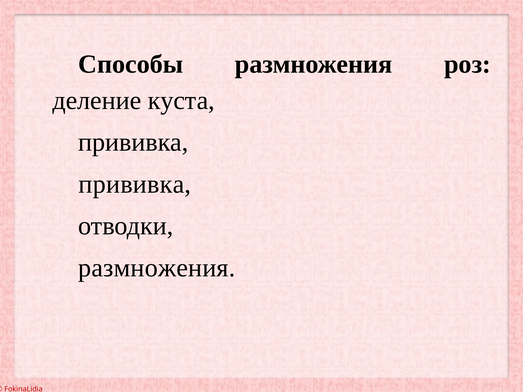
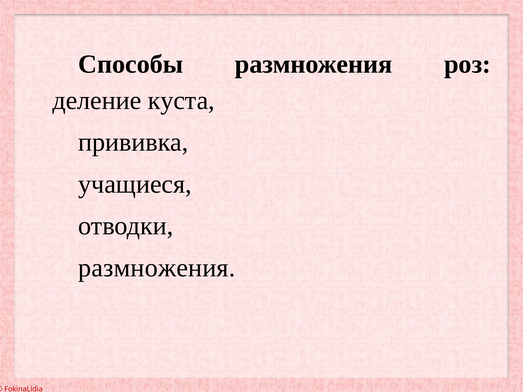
прививка at (135, 184): прививка -> учащиеся
